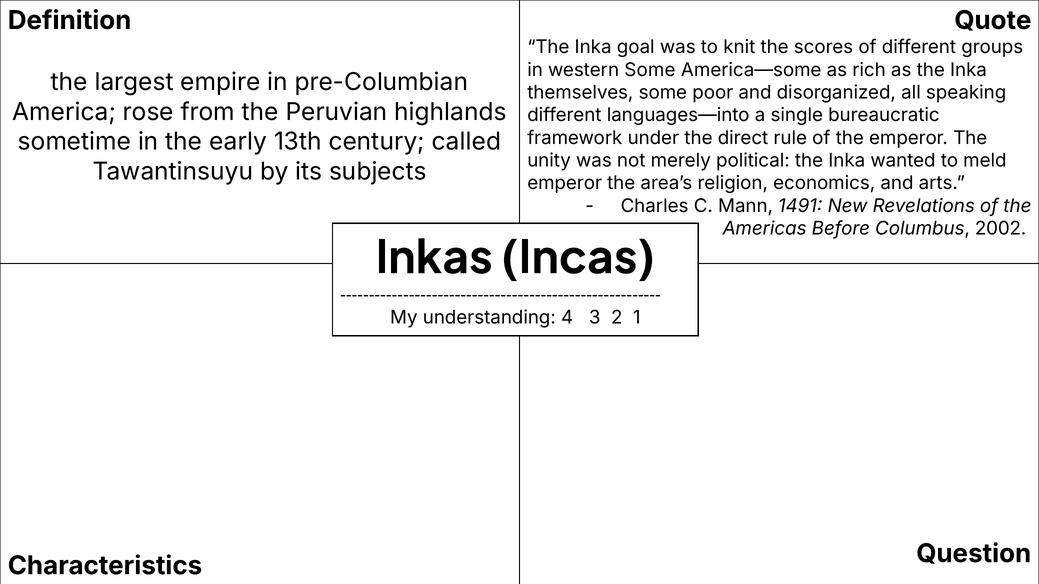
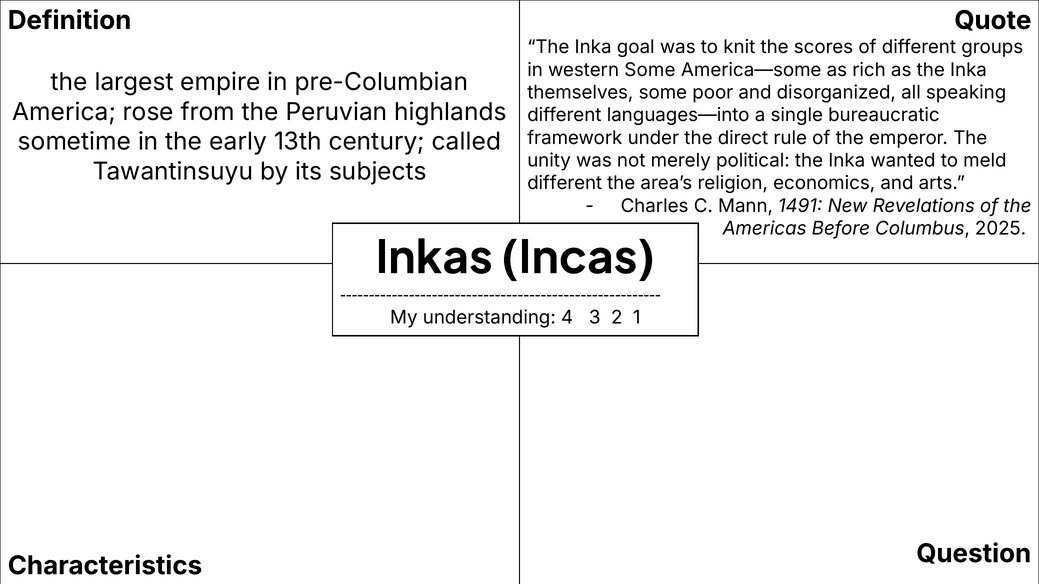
emperor at (565, 183): emperor -> different
2002: 2002 -> 2025
